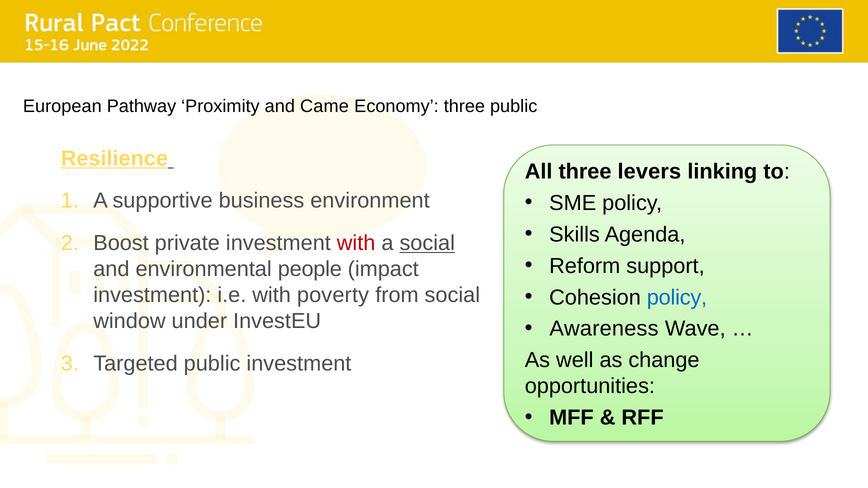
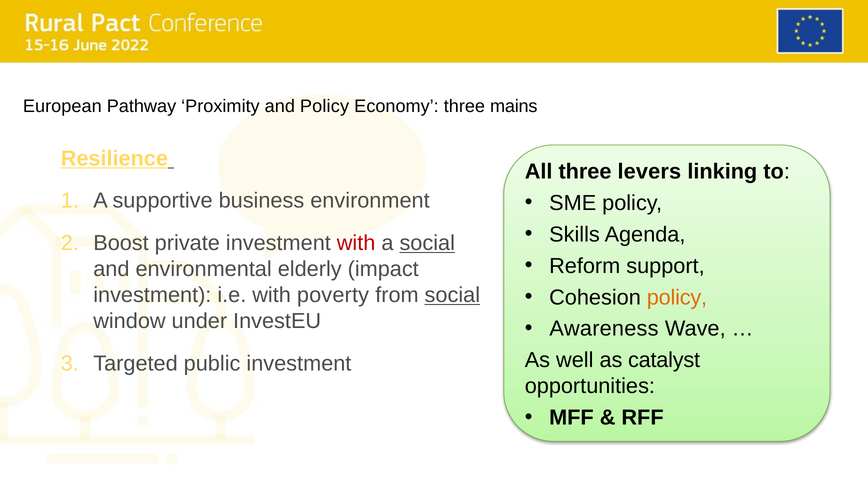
and Came: Came -> Policy
three public: public -> mains
people: people -> elderly
social at (452, 295) underline: none -> present
policy at (677, 297) colour: blue -> orange
change: change -> catalyst
